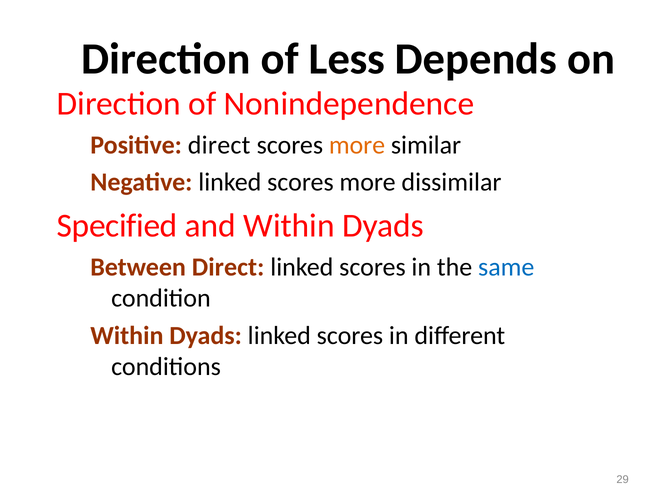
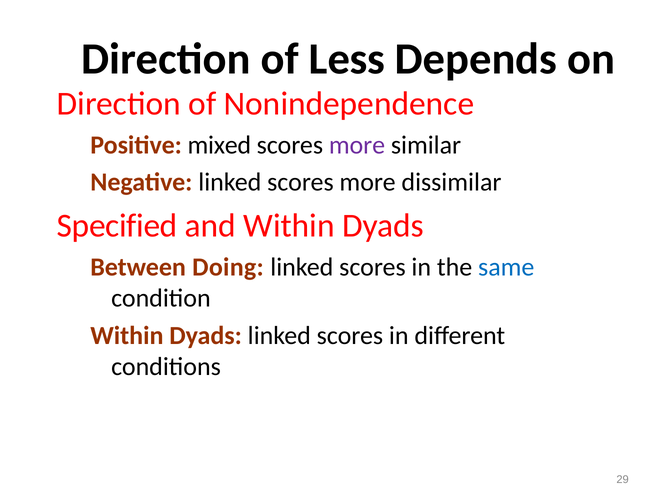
Positive direct: direct -> mixed
more at (357, 145) colour: orange -> purple
Between Direct: Direct -> Doing
